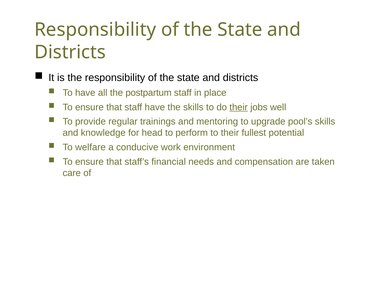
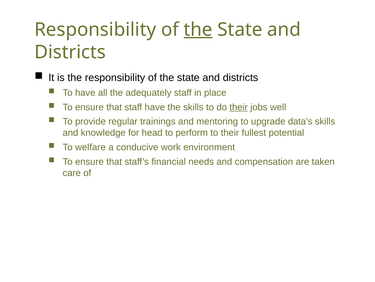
the at (198, 29) underline: none -> present
postpartum: postpartum -> adequately
pool’s: pool’s -> data’s
